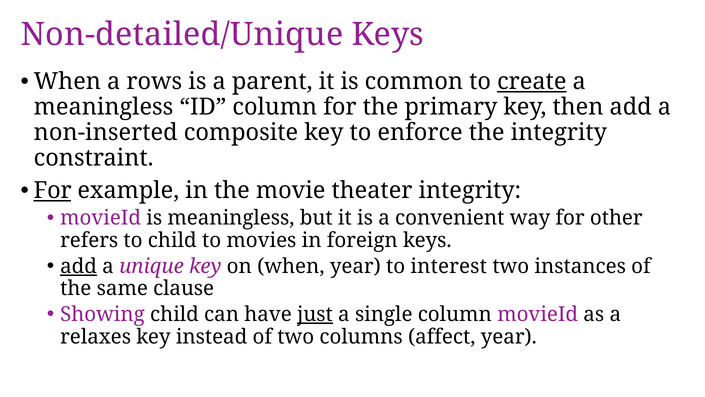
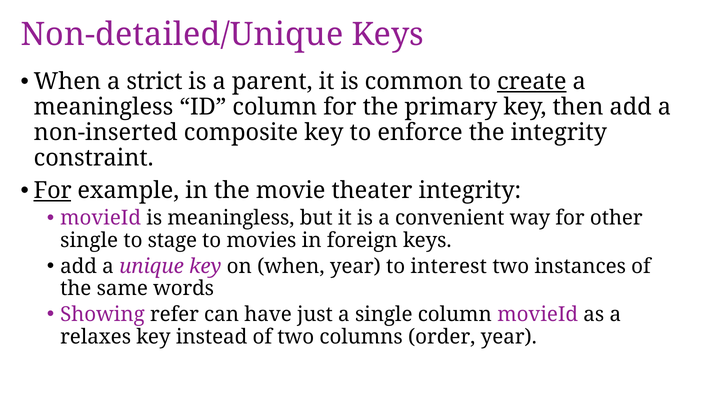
rows: rows -> strict
refers at (89, 240): refers -> single
to child: child -> stage
add at (79, 266) underline: present -> none
clause: clause -> words
Showing child: child -> refer
just underline: present -> none
affect: affect -> order
